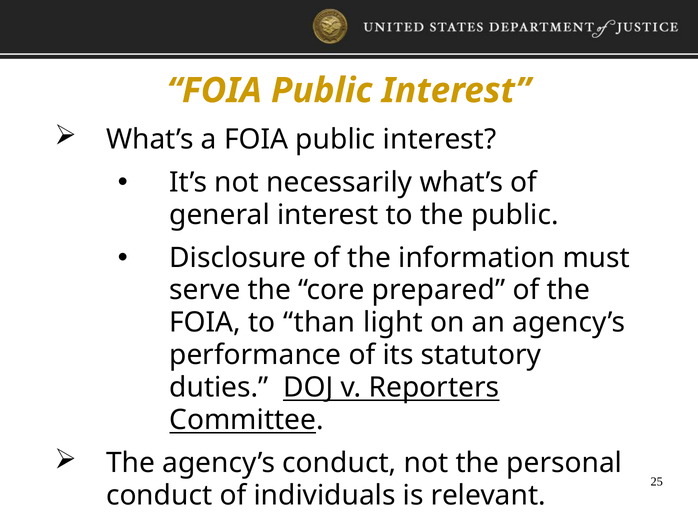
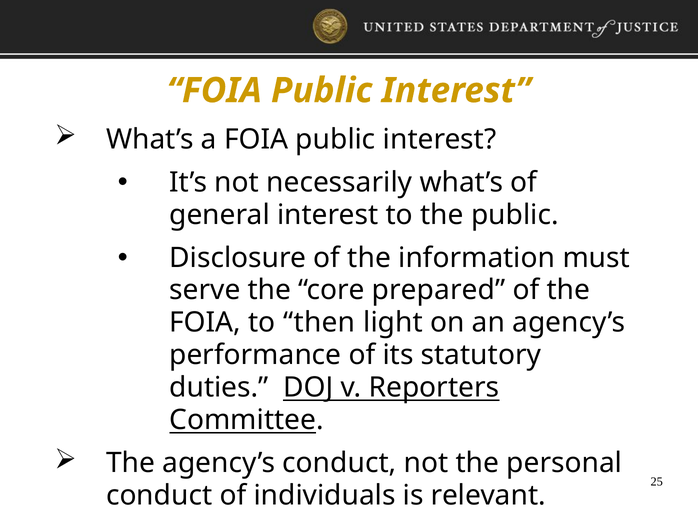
than: than -> then
